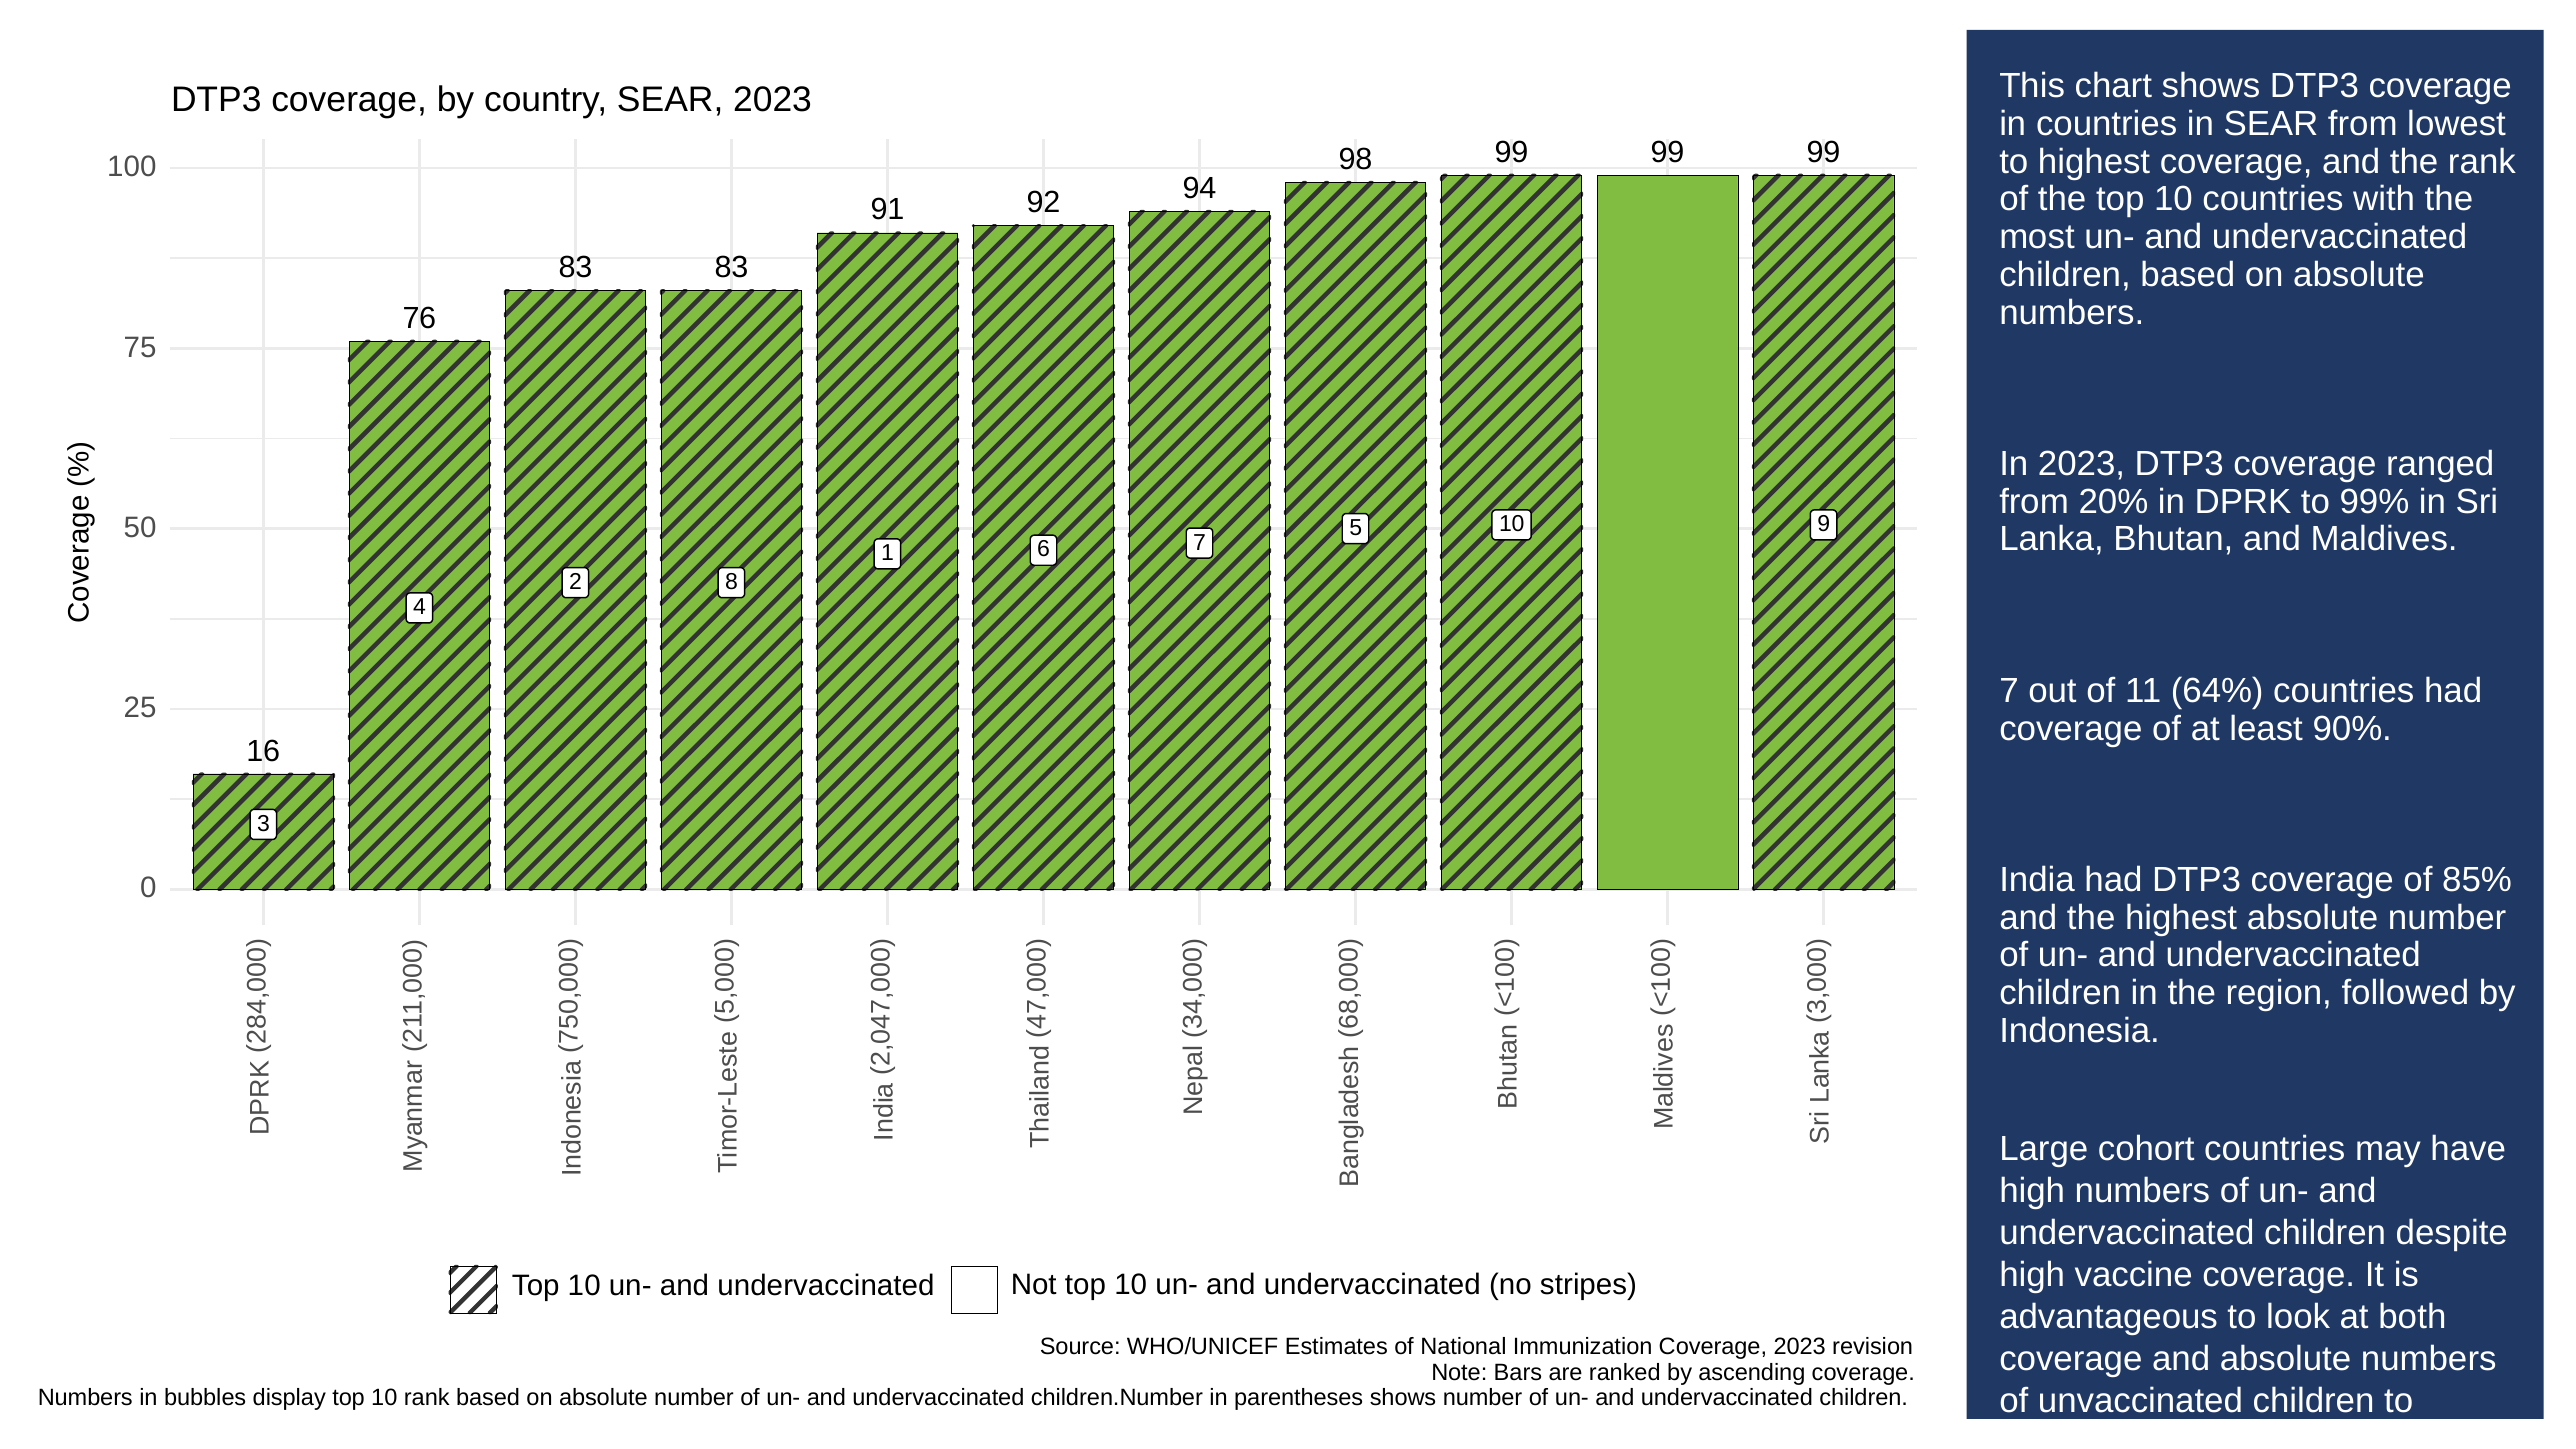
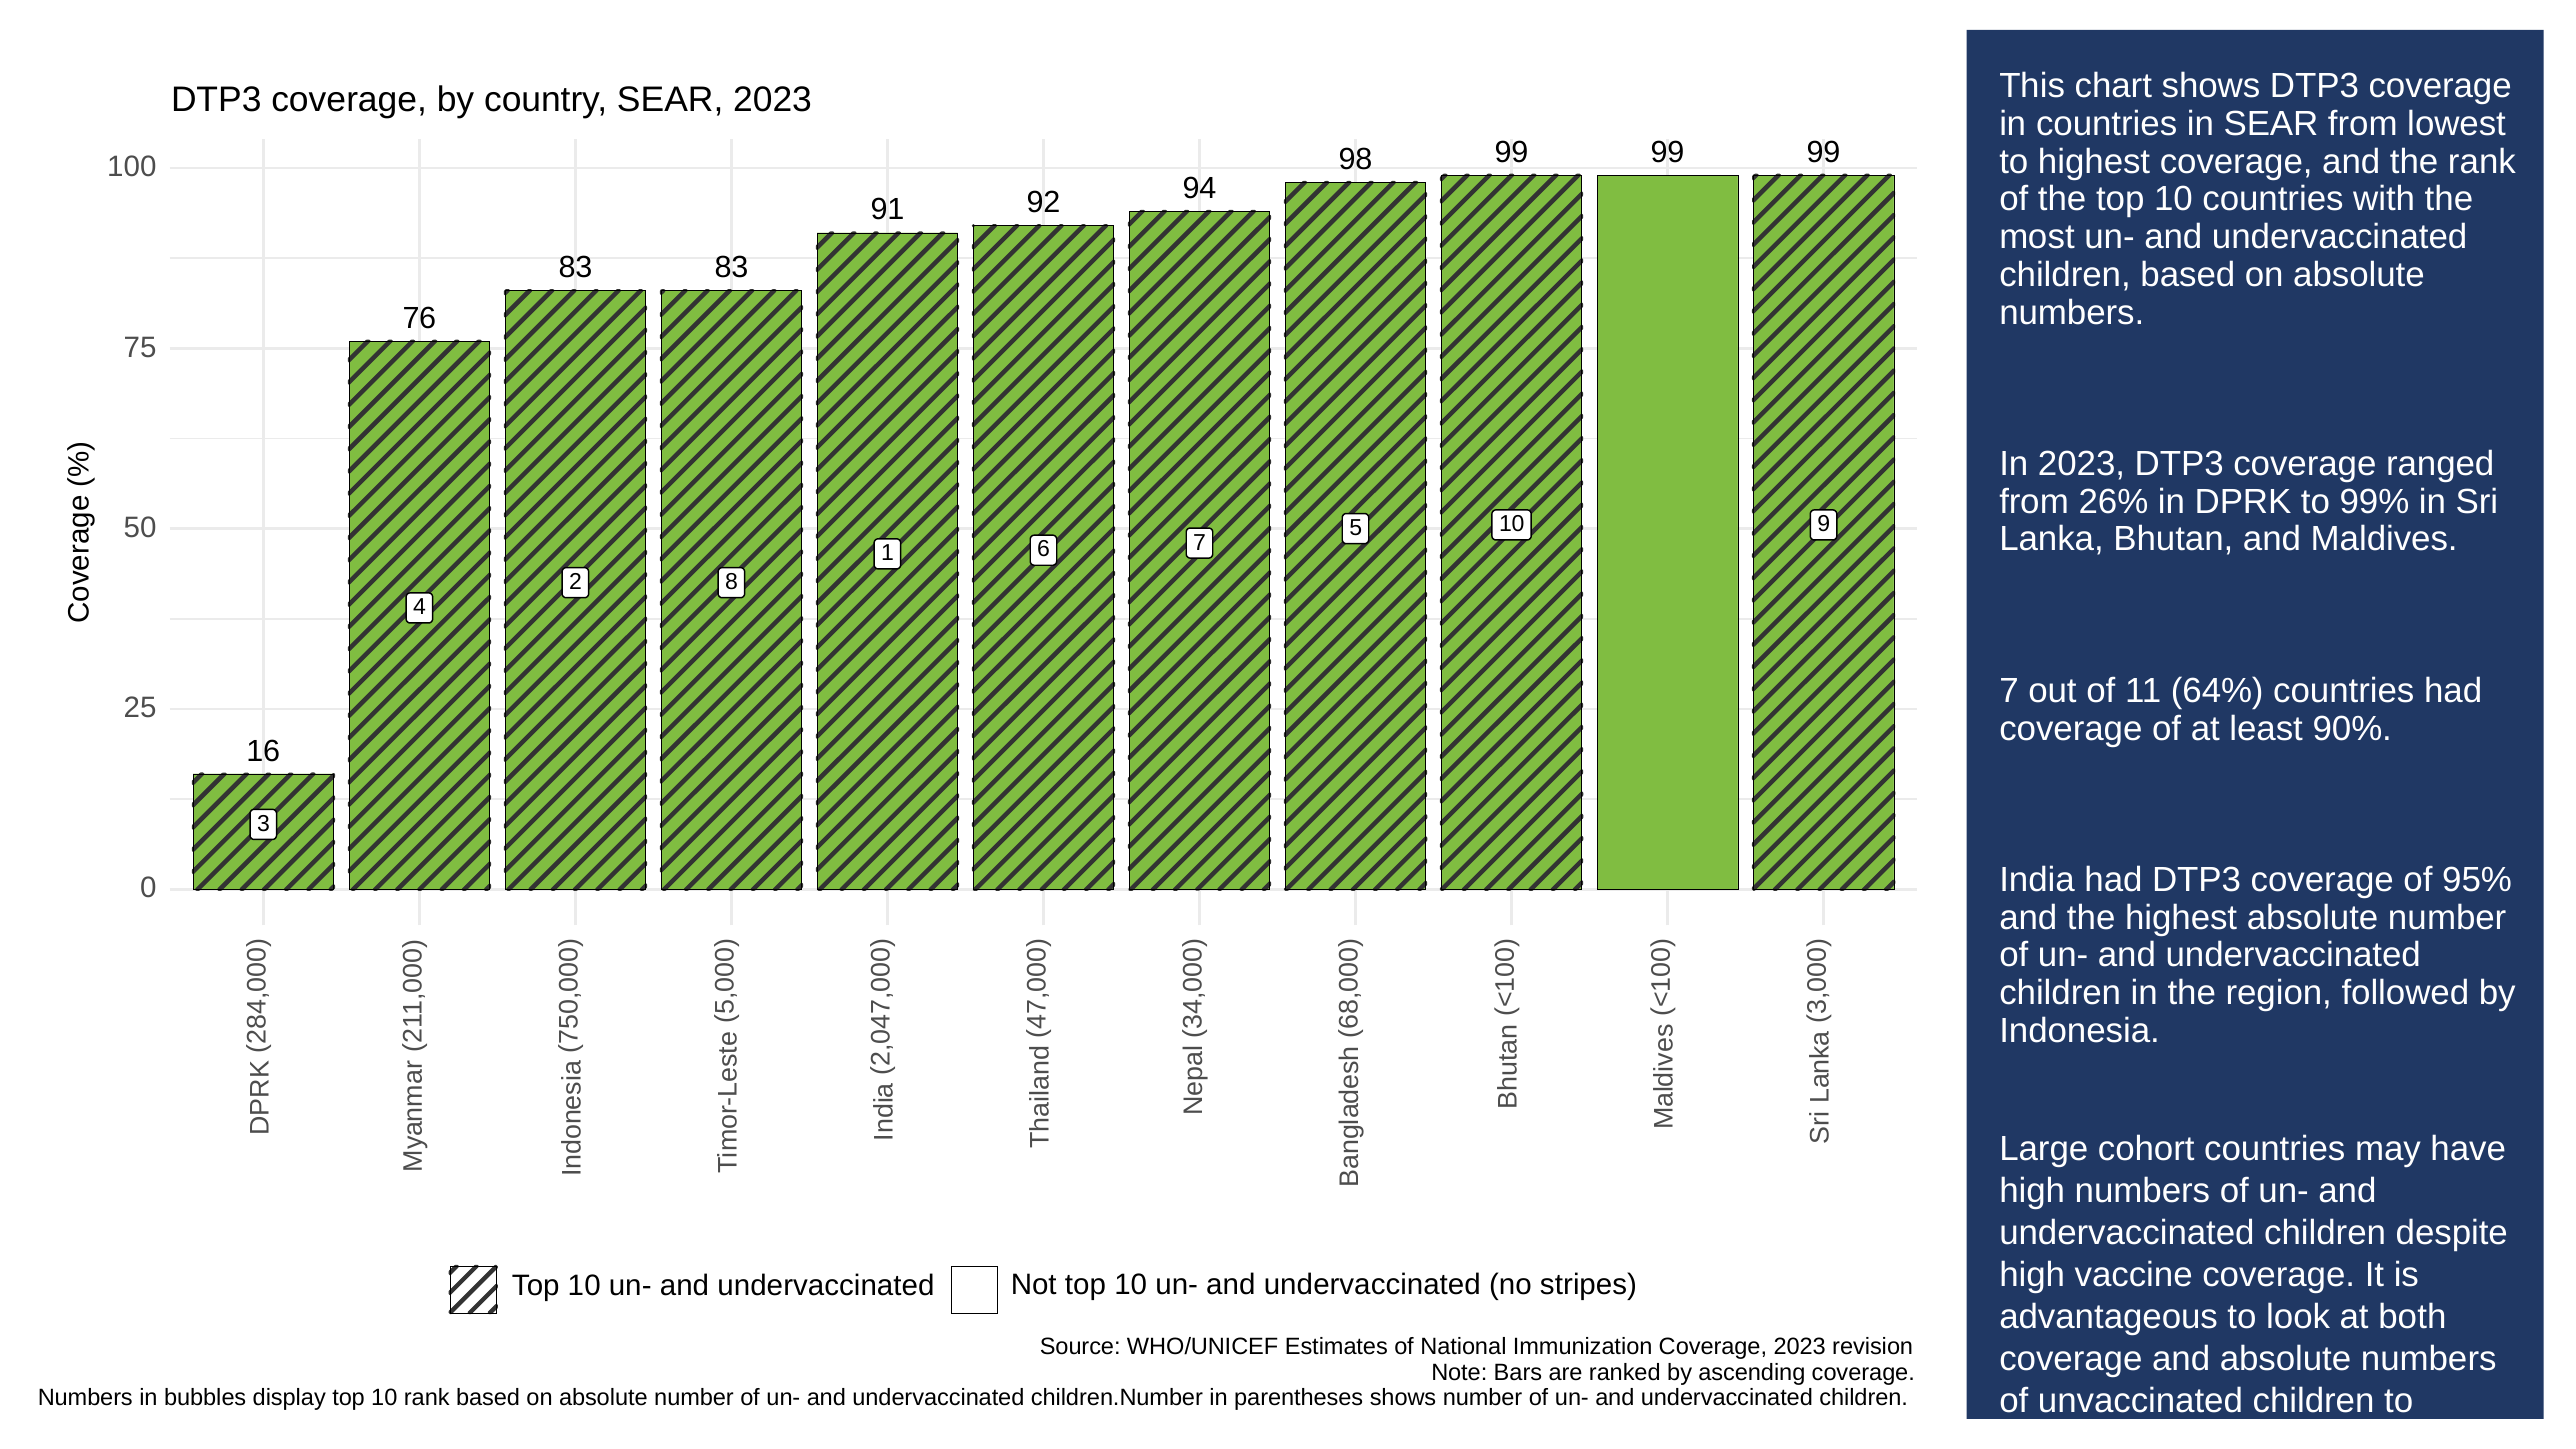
20%: 20% -> 26%
85%: 85% -> 95%
